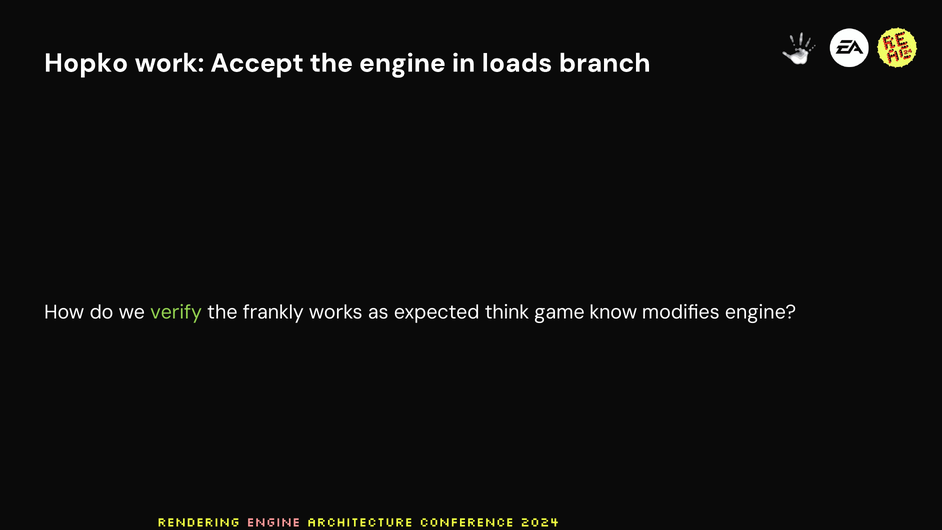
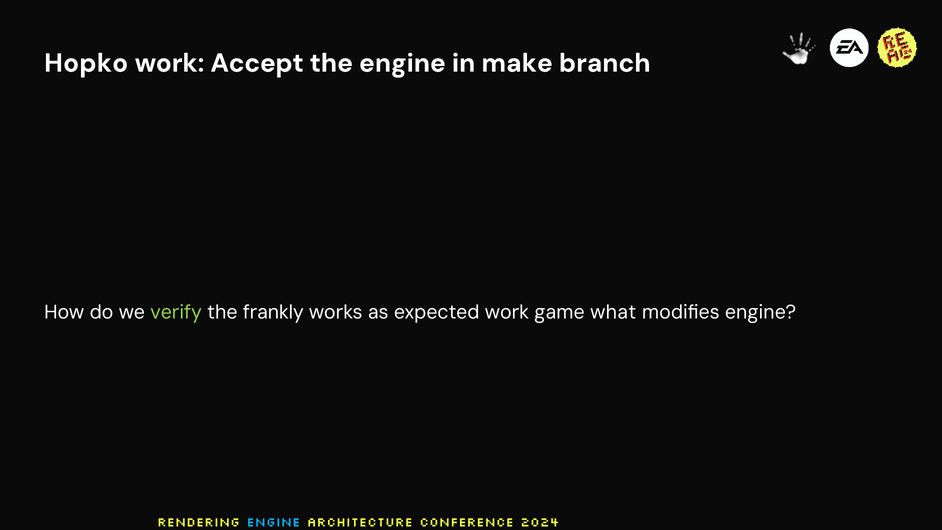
loads: loads -> make
expected think: think -> work
know: know -> what
Engine at (273, 522) colour: pink -> light blue
